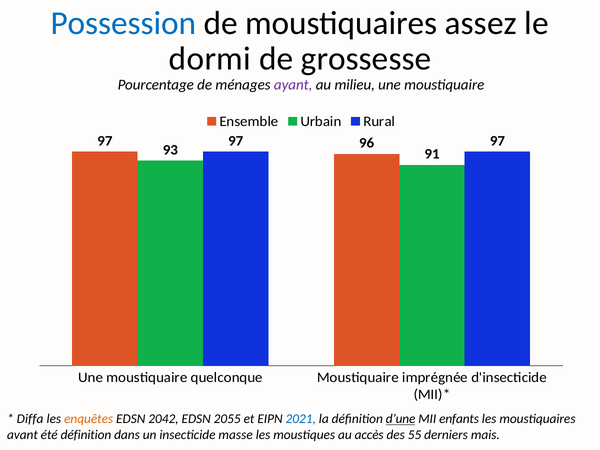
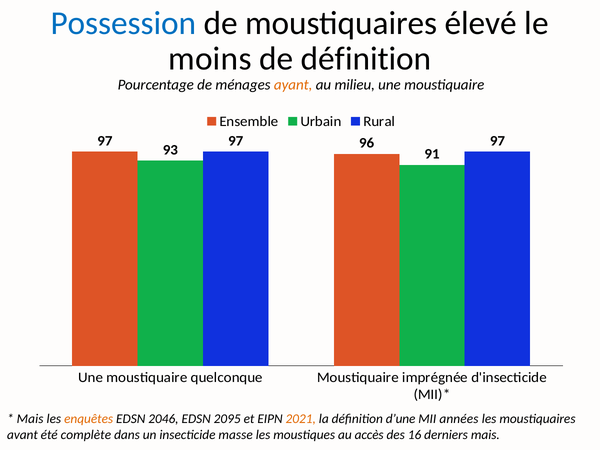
assez: assez -> élevé
dormi: dormi -> moins
de grossesse: grossesse -> définition
ayant colour: purple -> orange
Diffa at (30, 419): Diffa -> Mais
2042: 2042 -> 2046
2055: 2055 -> 2095
2021 colour: blue -> orange
d’une underline: present -> none
enfants: enfants -> années
été définition: définition -> complète
55: 55 -> 16
